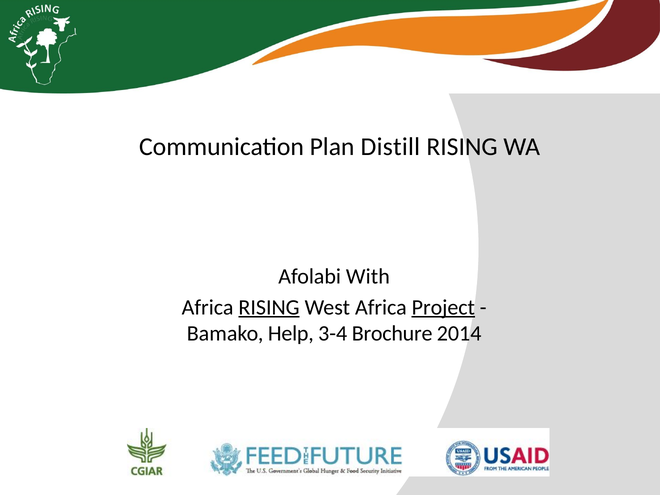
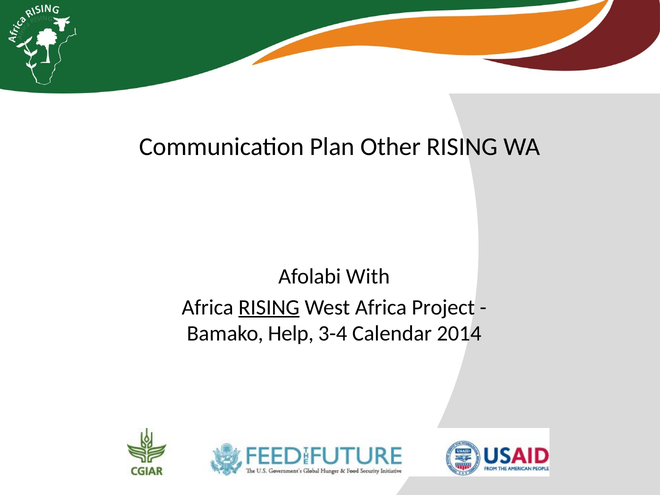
Distill: Distill -> Other
Project underline: present -> none
Brochure: Brochure -> Calendar
